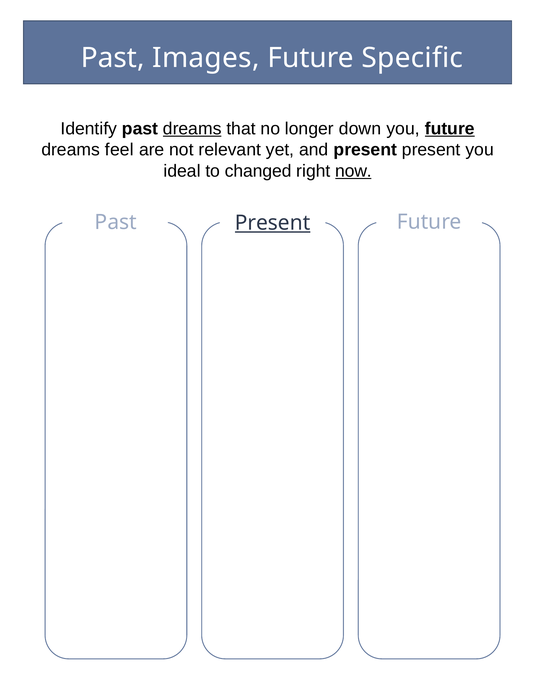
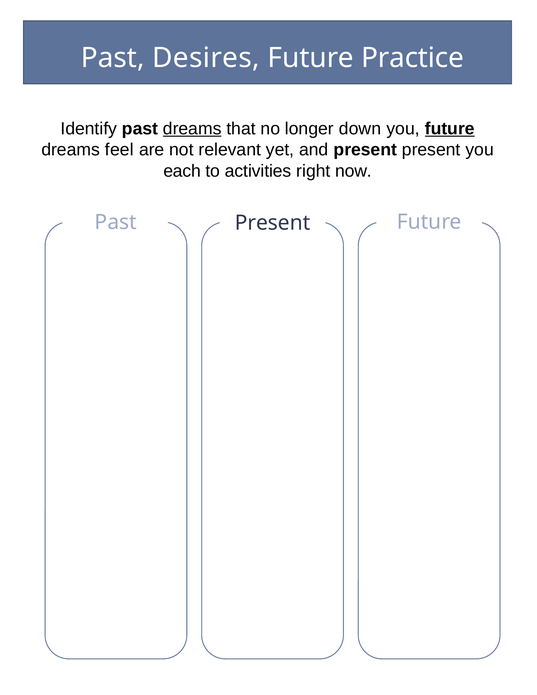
Images: Images -> Desires
Specific: Specific -> Practice
ideal: ideal -> each
changed: changed -> activities
now underline: present -> none
Present at (273, 223) underline: present -> none
